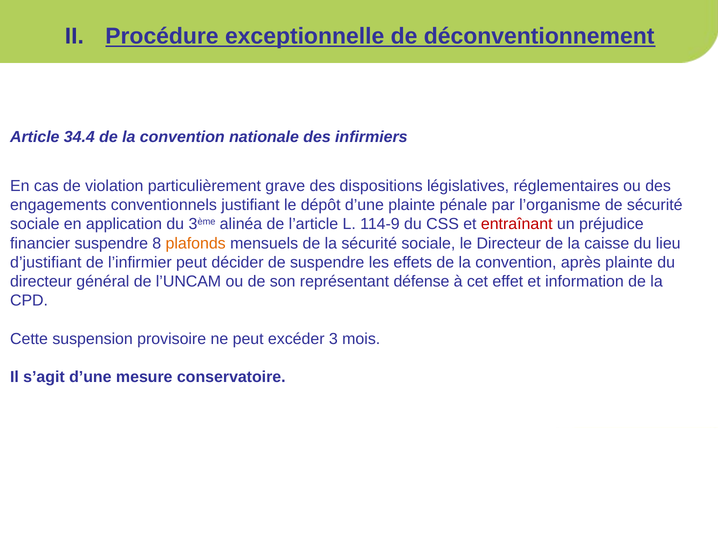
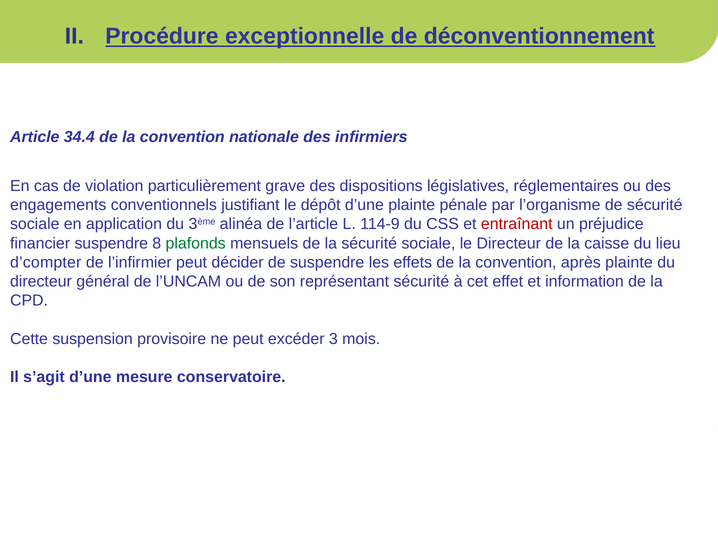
plafonds colour: orange -> green
d’justifiant: d’justifiant -> d’compter
représentant défense: défense -> sécurité
